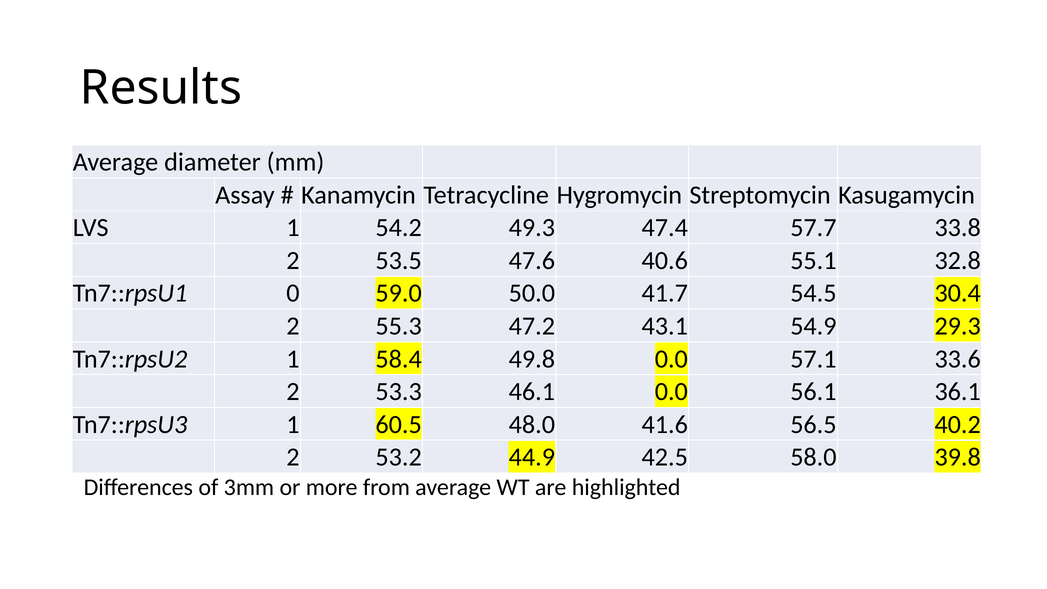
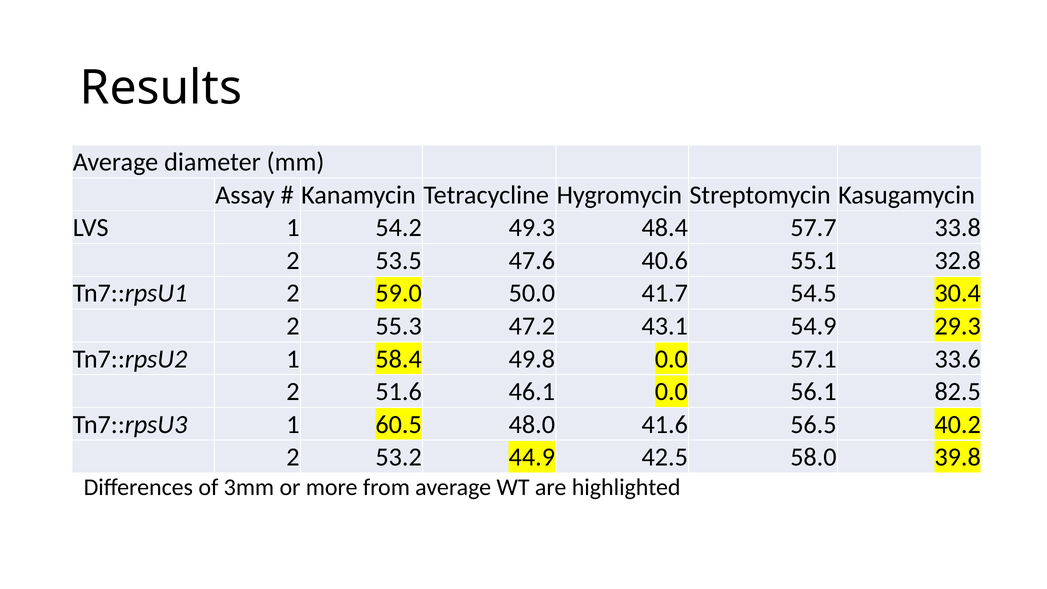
47.4: 47.4 -> 48.4
Tn7::rpsU1 0: 0 -> 2
53.3: 53.3 -> 51.6
36.1: 36.1 -> 82.5
